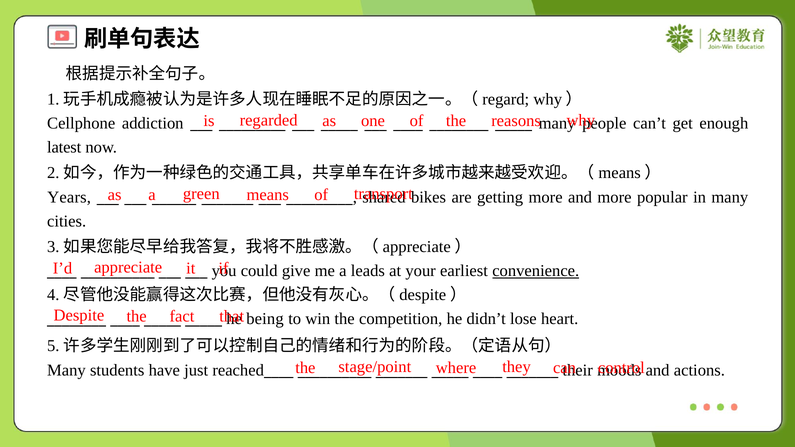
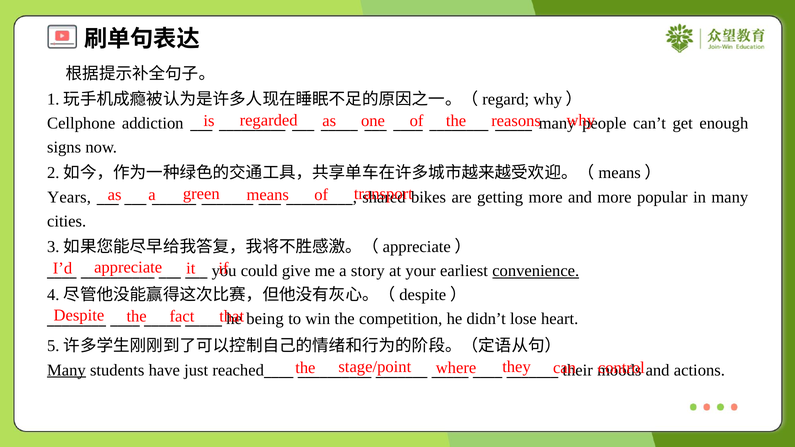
latest: latest -> signs
leads: leads -> story
Many at (66, 370) underline: none -> present
